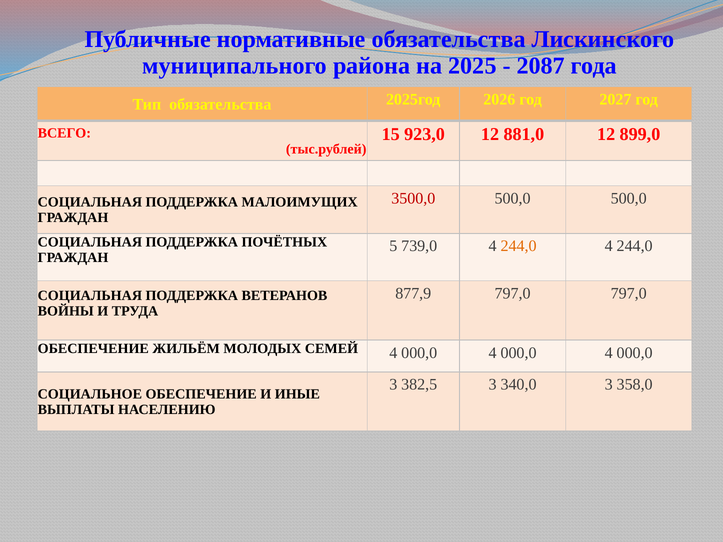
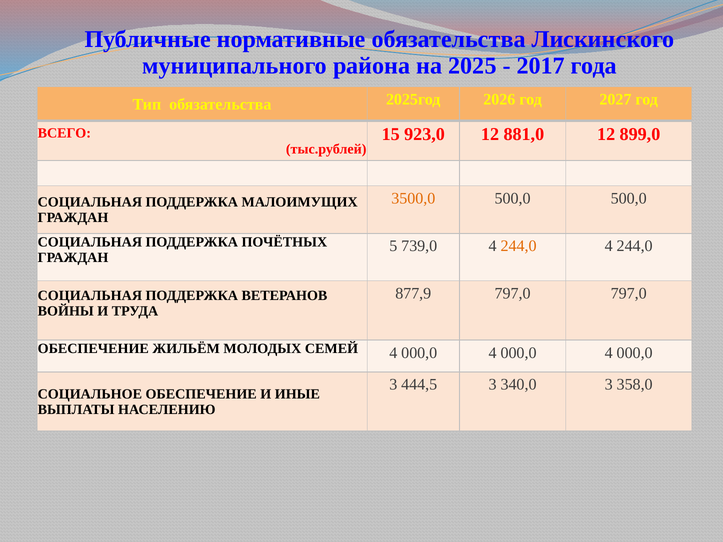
2087: 2087 -> 2017
3500,0 colour: red -> orange
382,5: 382,5 -> 444,5
